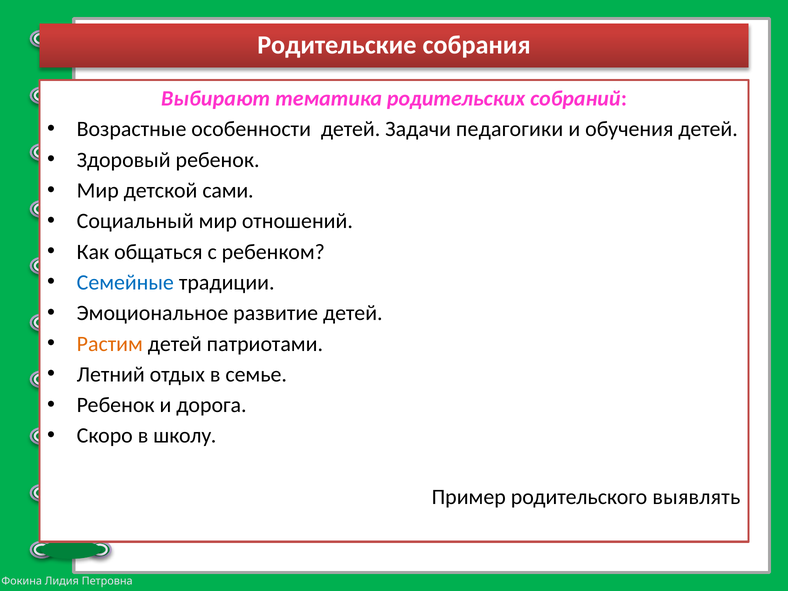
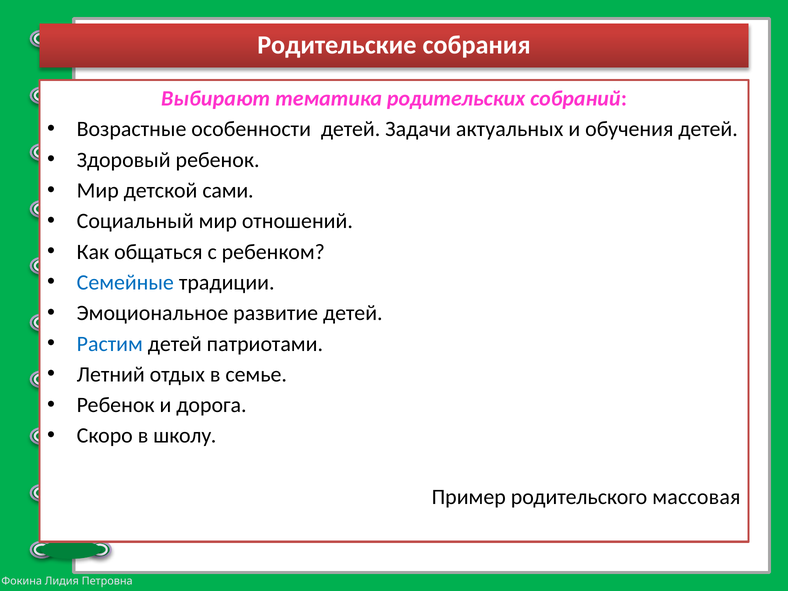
педагогики: педагогики -> актуальных
Растим colour: orange -> blue
выявлять: выявлять -> массовая
